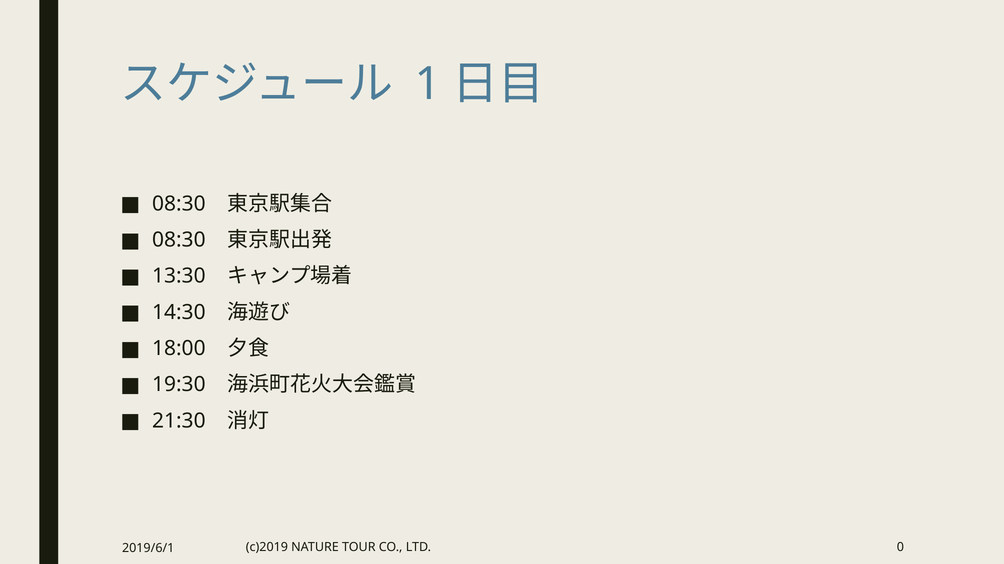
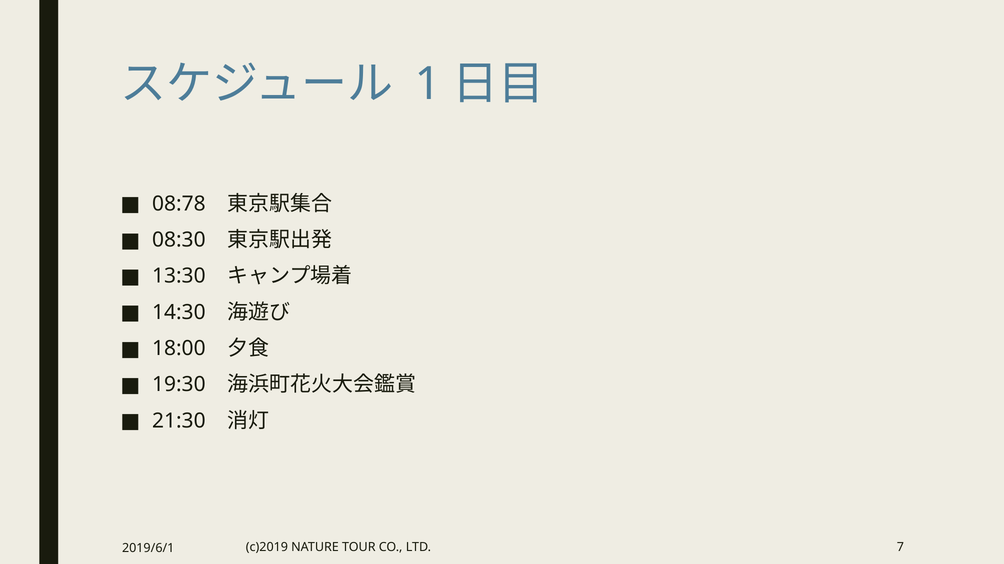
08:30 at (179, 204): 08:30 -> 08:78
0: 0 -> 7
